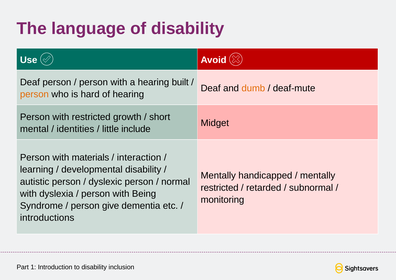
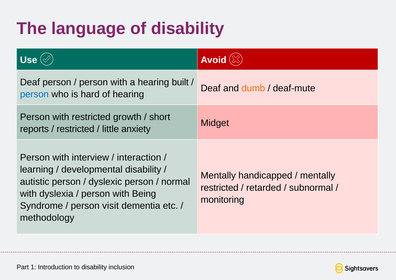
person at (34, 94) colour: orange -> blue
mental: mental -> reports
identities at (75, 129): identities -> restricted
include: include -> anxiety
materials: materials -> interview
give: give -> visit
introductions: introductions -> methodology
